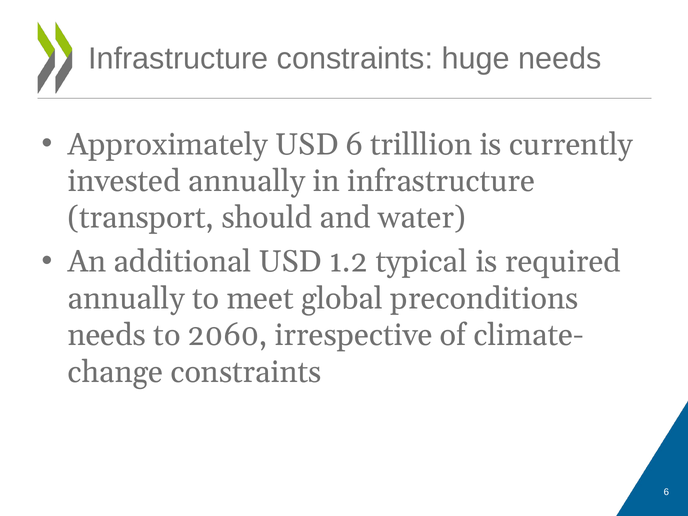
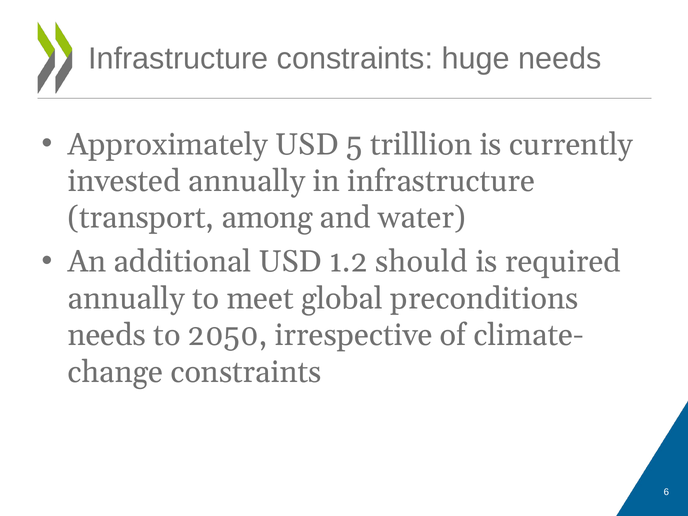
USD 6: 6 -> 5
should: should -> among
typical: typical -> should
2060: 2060 -> 2050
